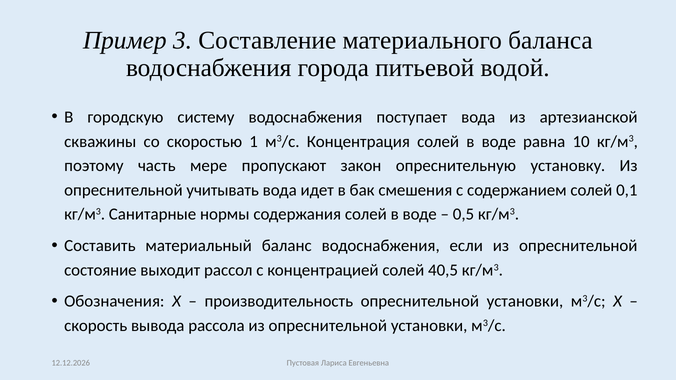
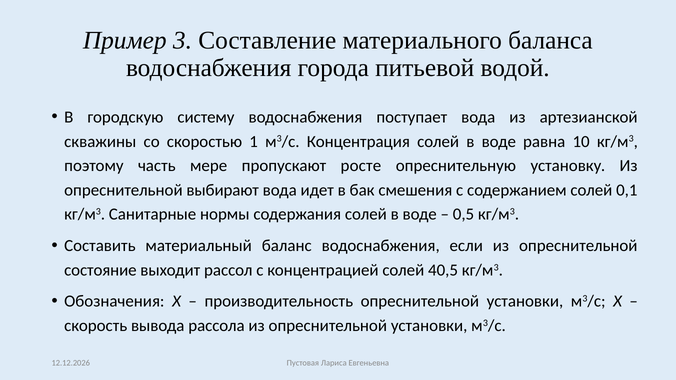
закон: закон -> росте
учитывать: учитывать -> выбирают
